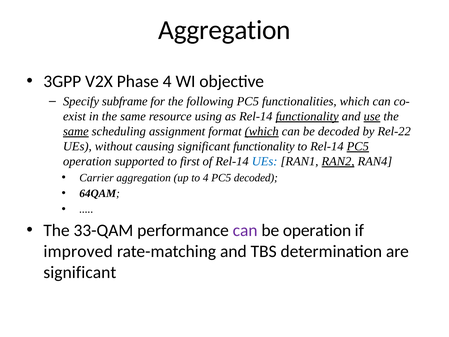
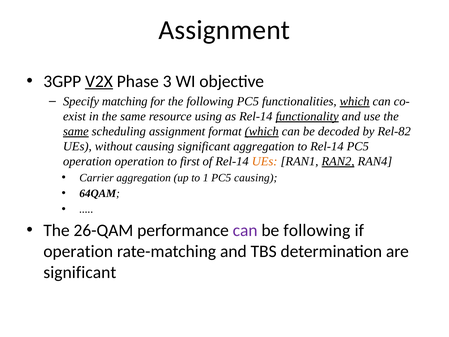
Aggregation at (225, 30): Aggregation -> Assignment
V2X underline: none -> present
Phase 4: 4 -> 3
subframe: subframe -> matching
which at (355, 101) underline: none -> present
use underline: present -> none
Rel-22: Rel-22 -> Rel-82
significant functionality: functionality -> aggregation
PC5 at (358, 146) underline: present -> none
operation supported: supported -> operation
UEs at (265, 161) colour: blue -> orange
to 4: 4 -> 1
PC5 decoded: decoded -> causing
33-QAM: 33-QAM -> 26-QAM
be operation: operation -> following
improved at (78, 251): improved -> operation
